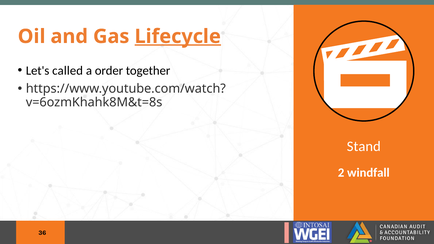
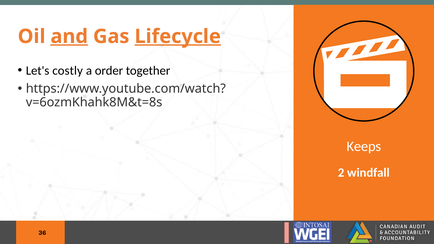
and underline: none -> present
called: called -> costly
Stand: Stand -> Keeps
